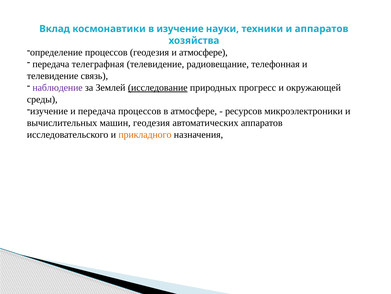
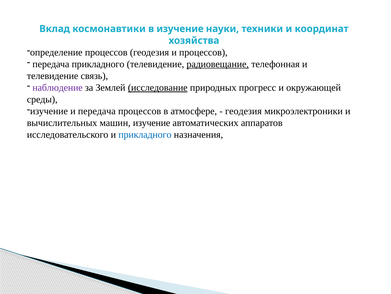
и аппаратов: аппаратов -> координат
и атмосфере: атмосфере -> процессов
передача телеграфная: телеграфная -> прикладного
радиовещание underline: none -> present
ресурсов at (244, 111): ресурсов -> геодезия
машин геодезия: геодезия -> изучение
прикладного at (145, 134) colour: orange -> blue
